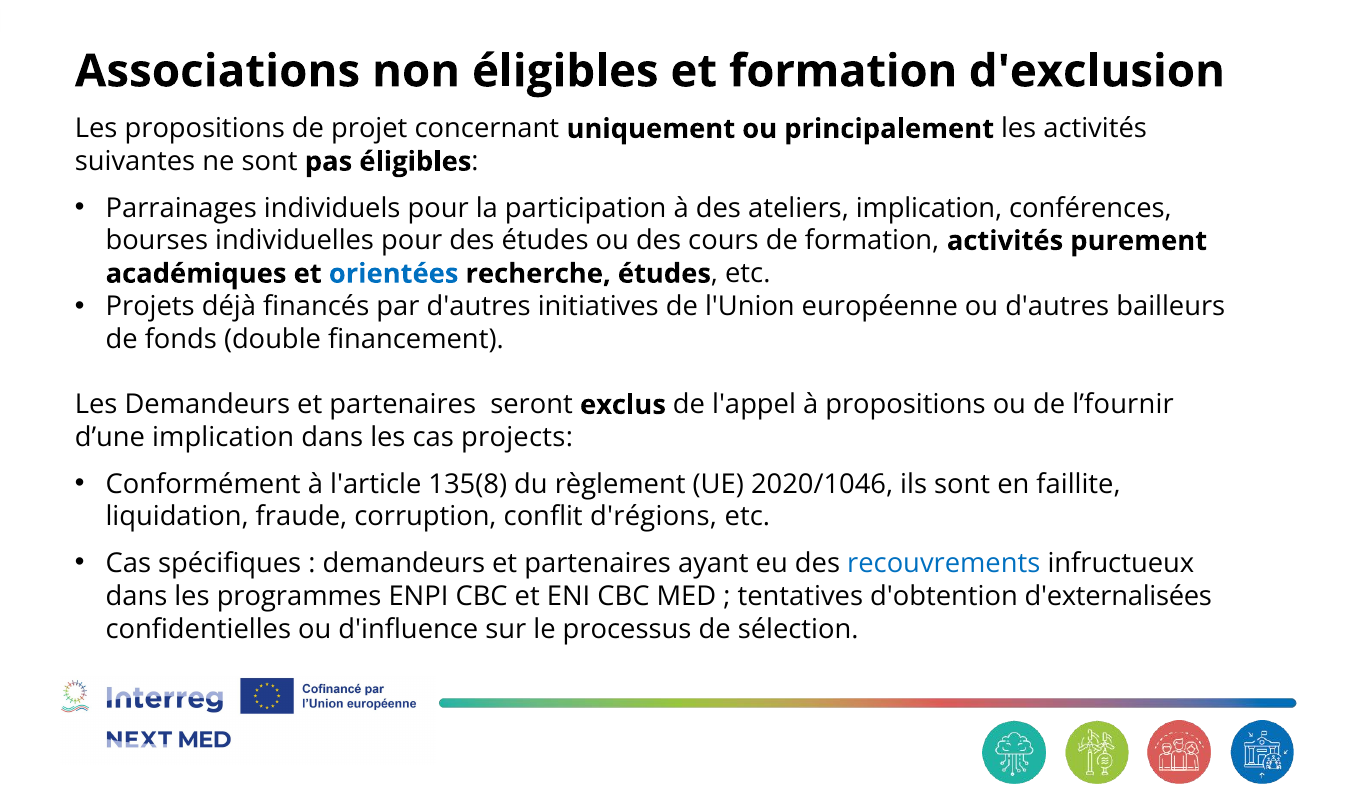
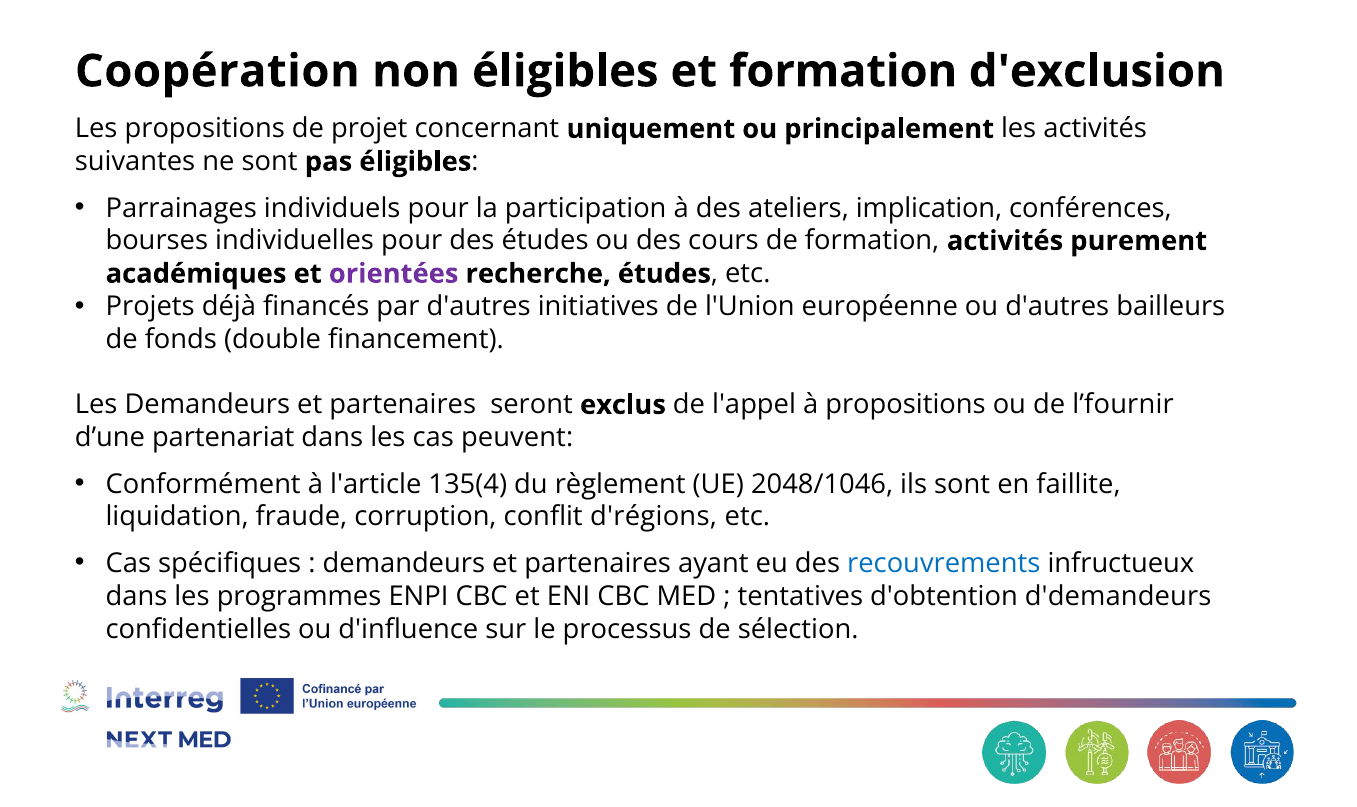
Associations: Associations -> Coopération
orientées colour: blue -> purple
d’une implication: implication -> partenariat
projects: projects -> peuvent
135(8: 135(8 -> 135(4
2020/1046: 2020/1046 -> 2048/1046
d'externalisées: d'externalisées -> d'demandeurs
